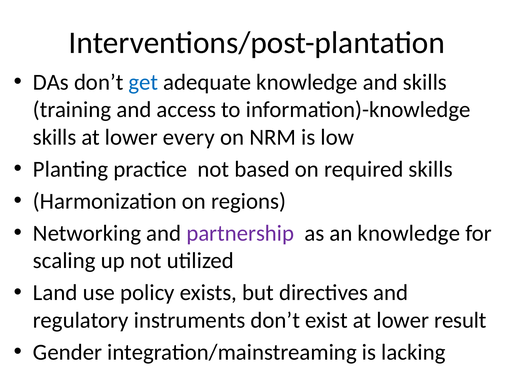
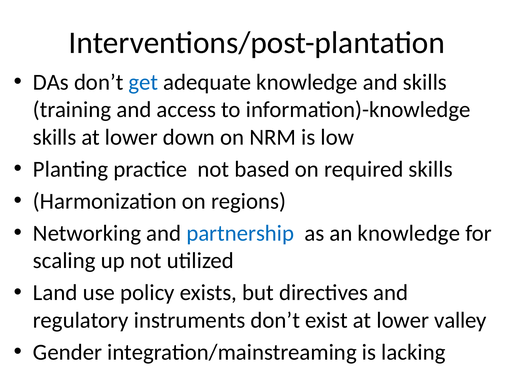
every: every -> down
partnership colour: purple -> blue
result: result -> valley
